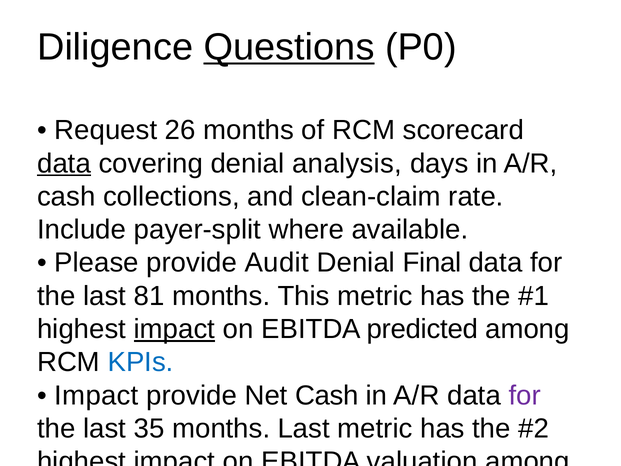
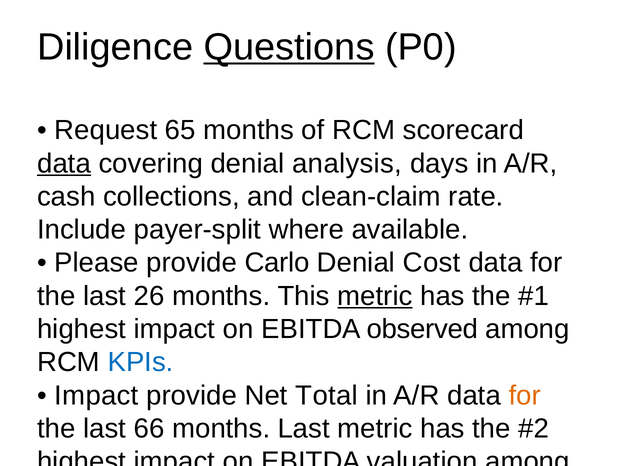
26: 26 -> 65
Audit: Audit -> Carlo
Denial Final: Final -> Cost
81: 81 -> 26
metric at (375, 296) underline: none -> present
impact at (174, 329) underline: present -> none
predicted: predicted -> observed
Net Cash: Cash -> Total
for at (525, 395) colour: purple -> orange
35: 35 -> 66
